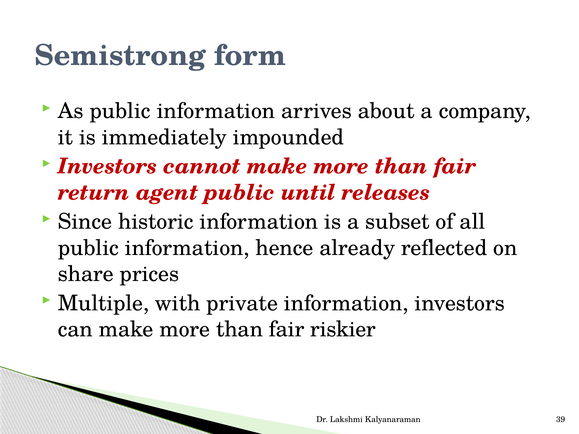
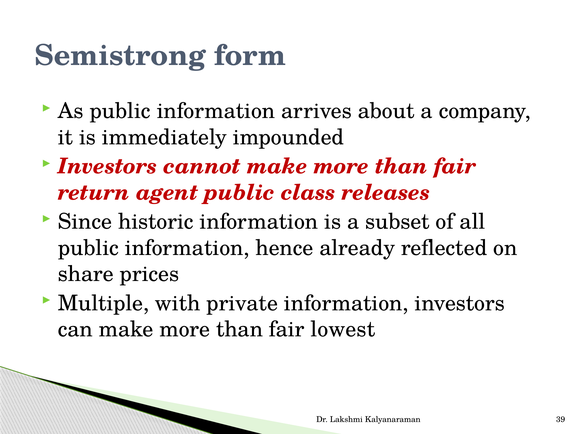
until: until -> class
riskier: riskier -> lowest
